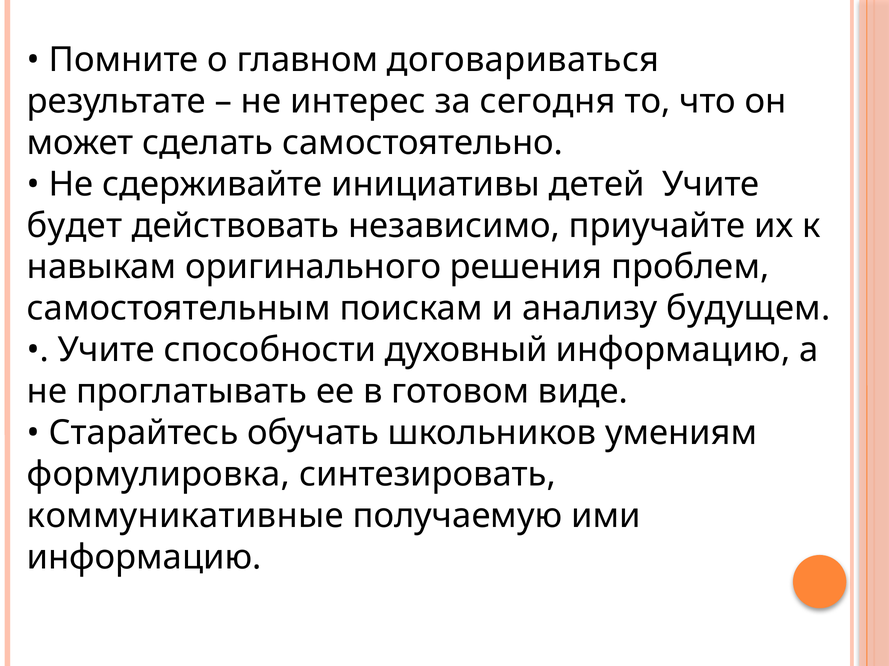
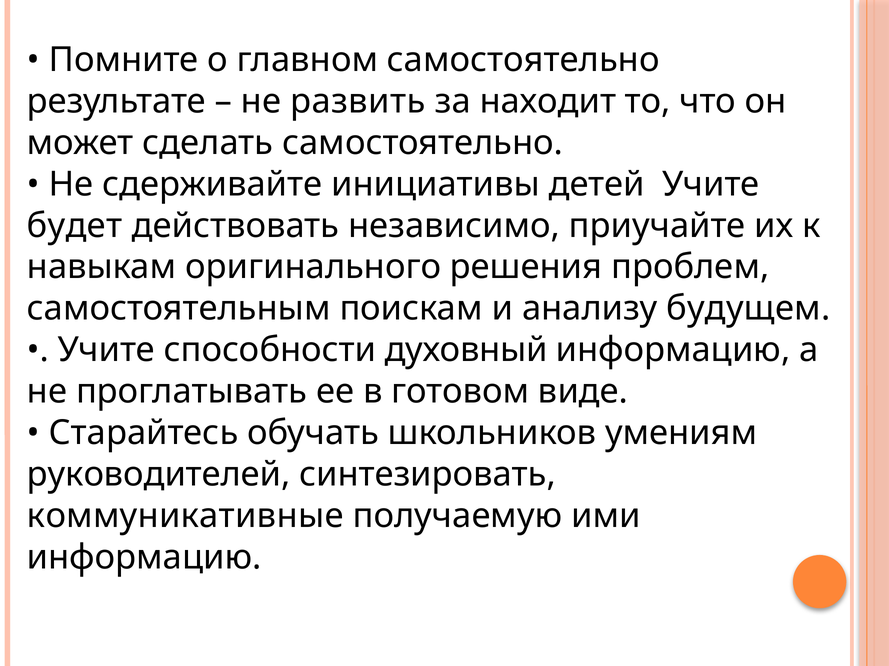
главном договариваться: договариваться -> самостоятельно
интерес: интерес -> развить
сегодня: сегодня -> находит
формулировка: формулировка -> руководителей
